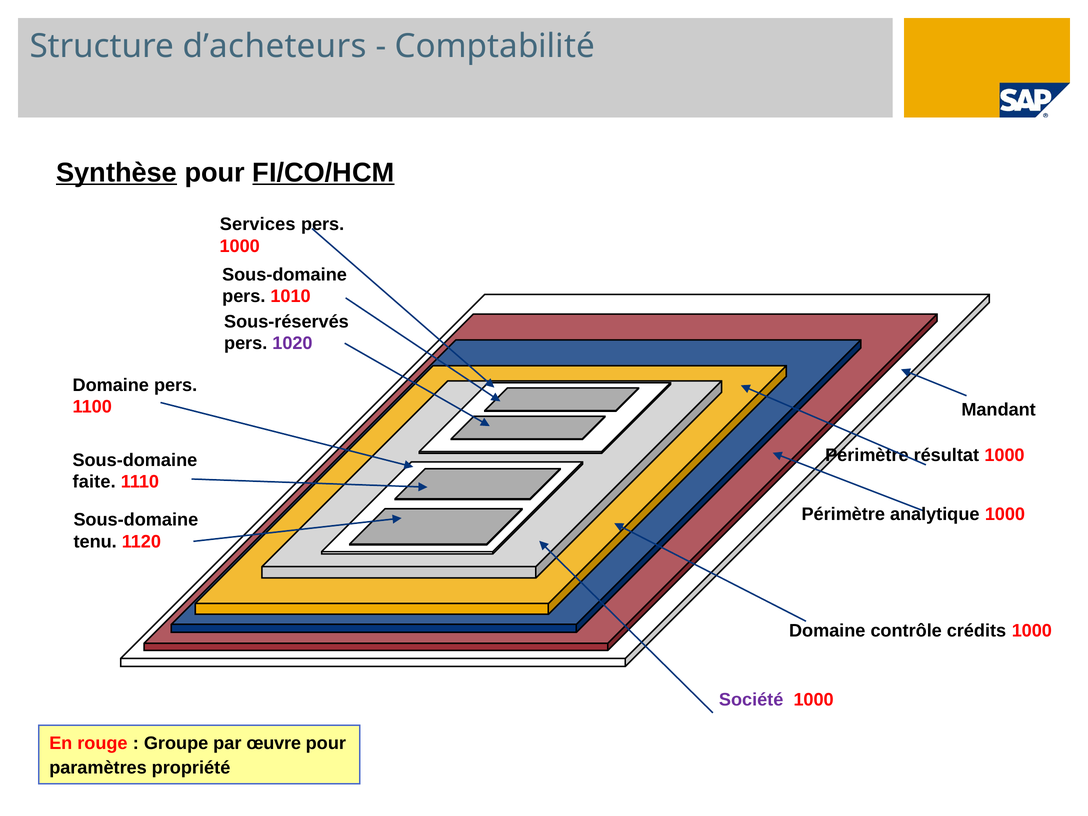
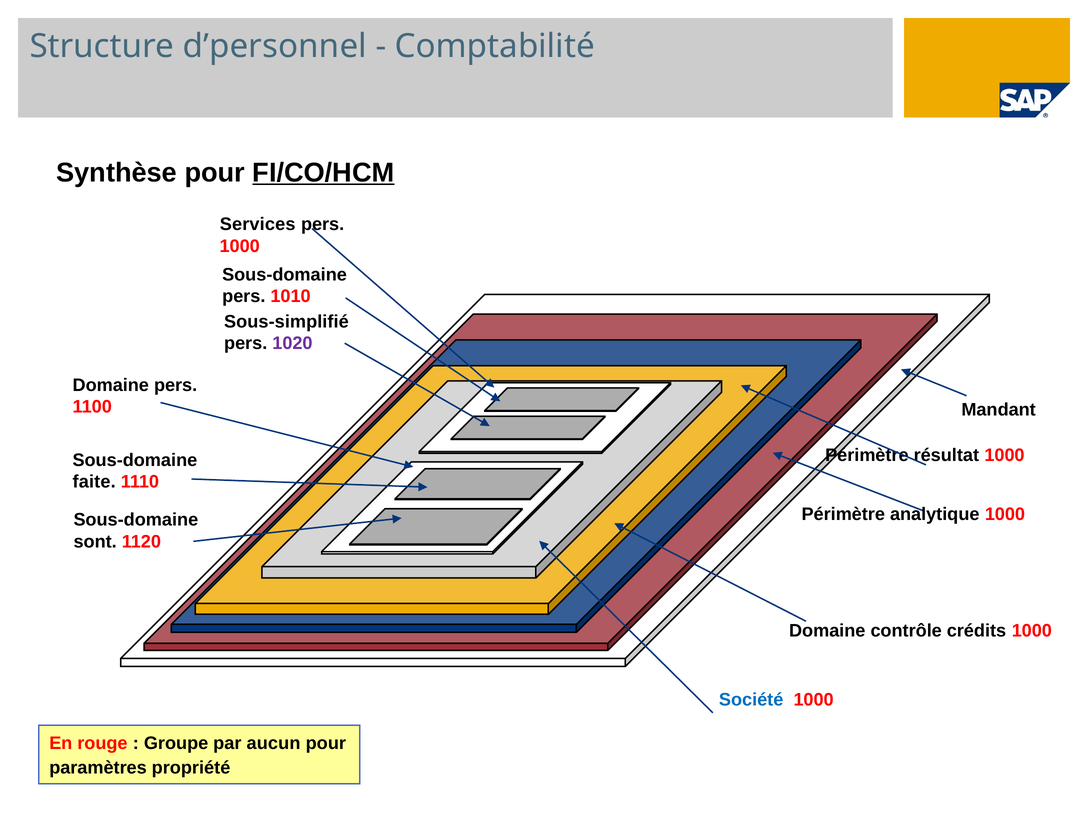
d’acheteurs: d’acheteurs -> d’personnel
Synthèse underline: present -> none
Sous-réservés: Sous-réservés -> Sous-simplifié
tenu: tenu -> sont
Société colour: purple -> blue
œuvre: œuvre -> aucun
